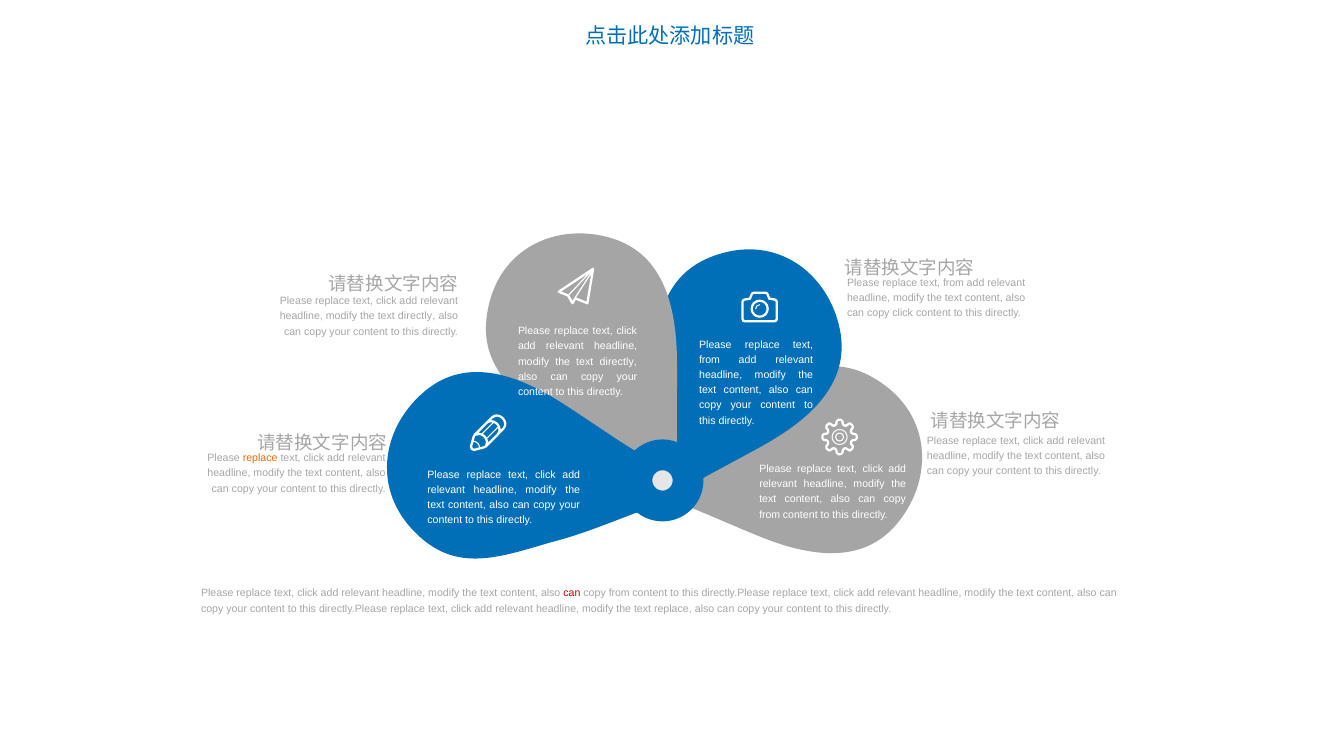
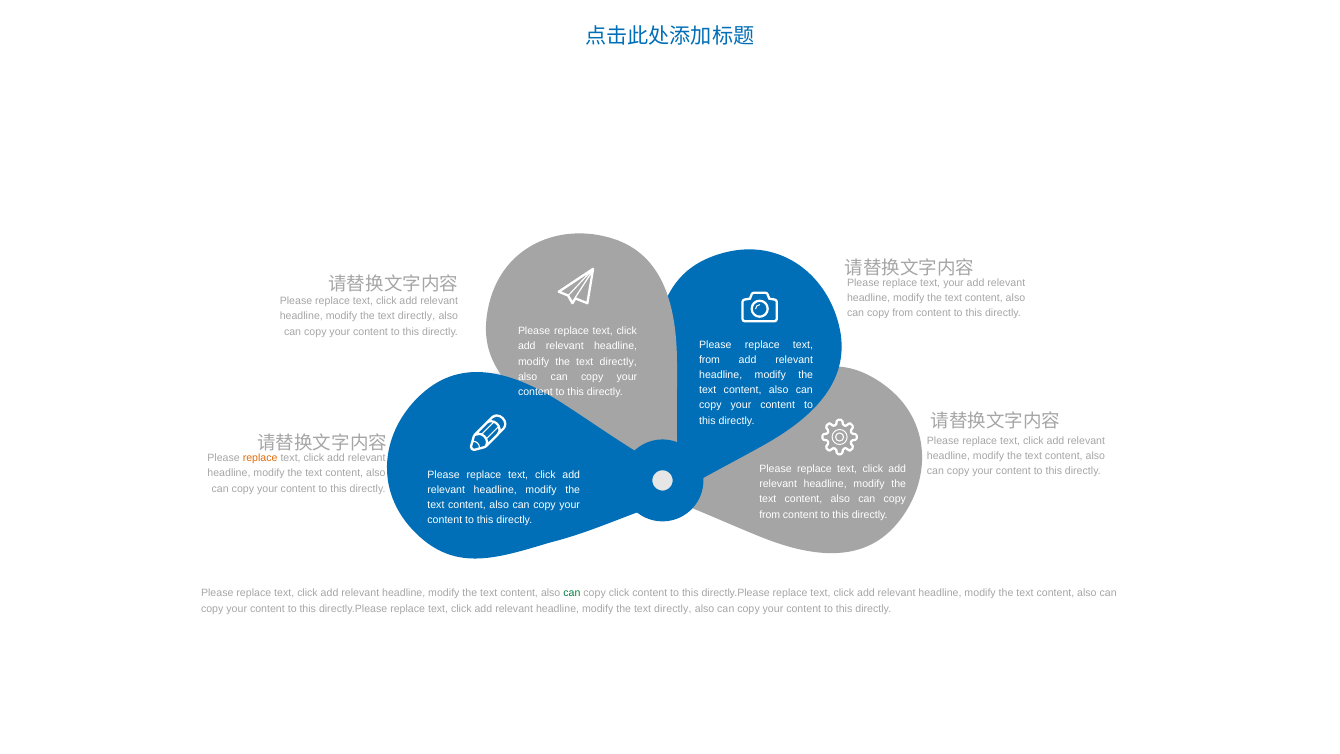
from at (954, 283): from -> your
click at (903, 313): click -> from
can at (572, 593) colour: red -> green
from at (619, 593): from -> click
replace at (673, 608): replace -> directly
